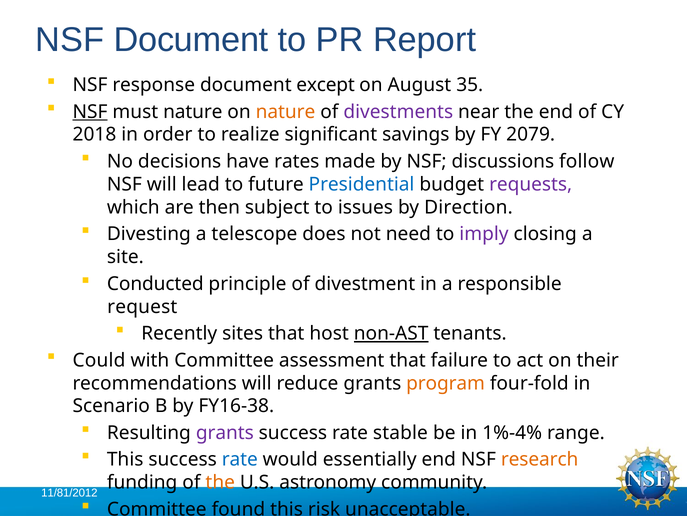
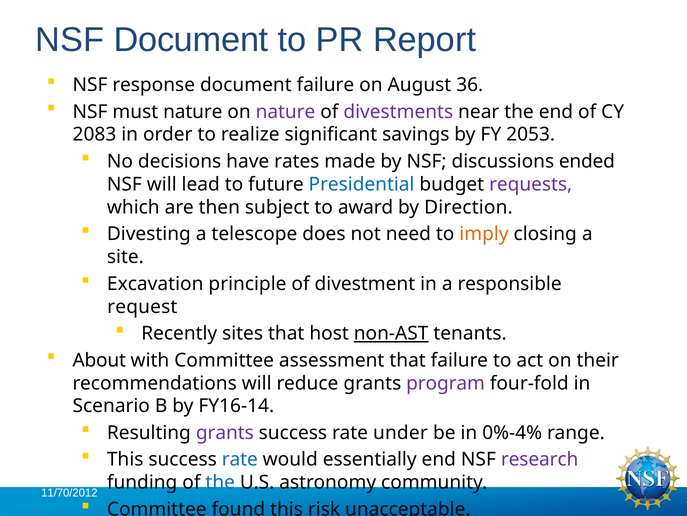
document except: except -> failure
35: 35 -> 36
NSF at (90, 112) underline: present -> none
nature at (285, 112) colour: orange -> purple
2018: 2018 -> 2083
2079: 2079 -> 2053
follow: follow -> ended
issues: issues -> award
imply colour: purple -> orange
Conducted: Conducted -> Excavation
Could: Could -> About
program colour: orange -> purple
FY16-38: FY16-38 -> FY16-14
stable: stable -> under
1%-4%: 1%-4% -> 0%-4%
research colour: orange -> purple
the at (220, 482) colour: orange -> blue
11/81/2012: 11/81/2012 -> 11/70/2012
